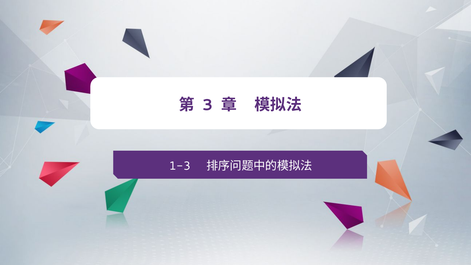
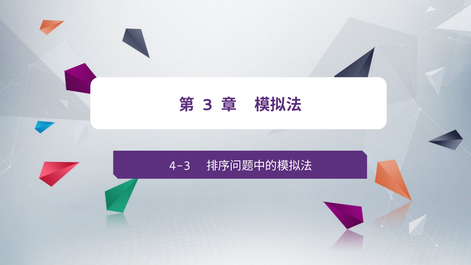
1-3: 1-3 -> 4-3
